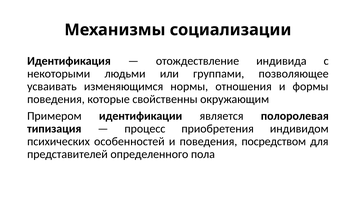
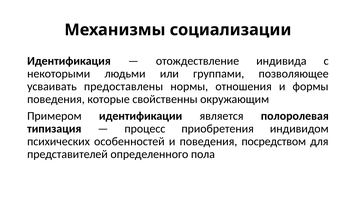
изменяющимся: изменяющимся -> предоставлены
